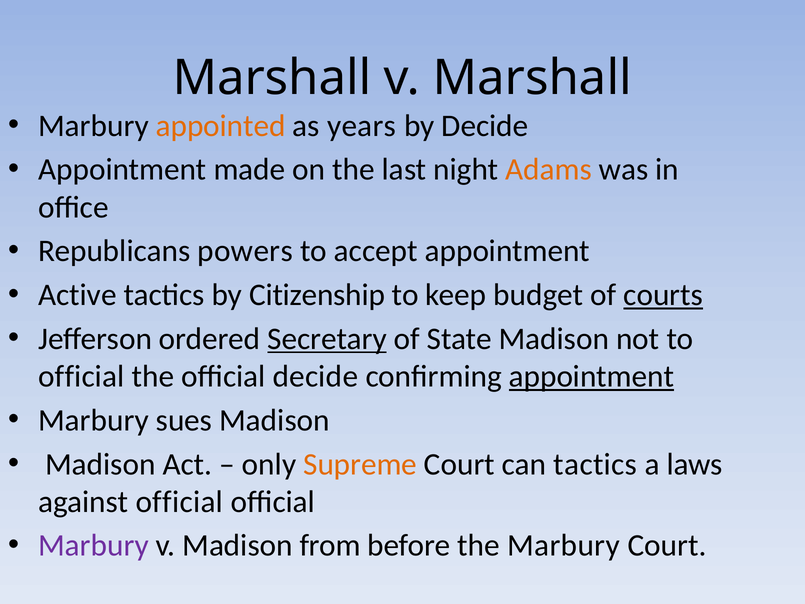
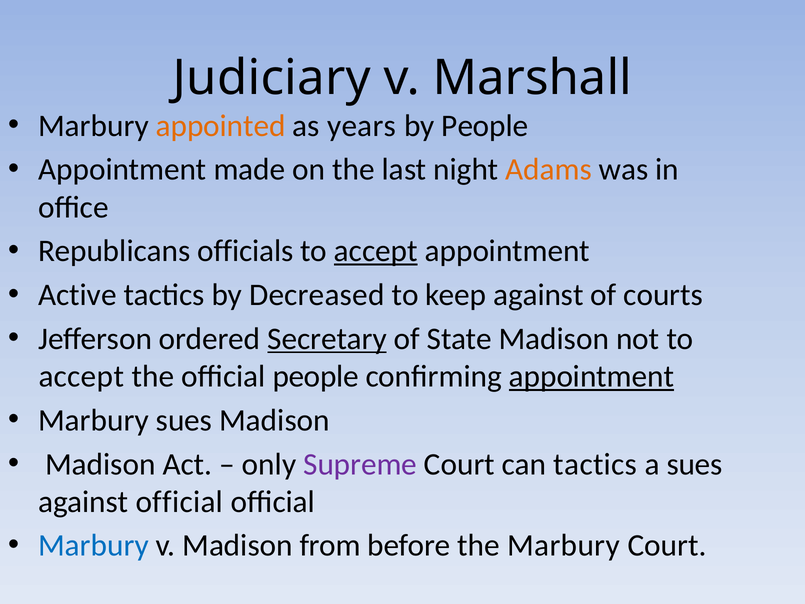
Marshall at (272, 78): Marshall -> Judiciary
by Decide: Decide -> People
powers: powers -> officials
accept at (376, 251) underline: none -> present
Citizenship: Citizenship -> Decreased
keep budget: budget -> against
courts underline: present -> none
official at (81, 376): official -> accept
official decide: decide -> people
Supreme colour: orange -> purple
a laws: laws -> sues
Marbury at (94, 545) colour: purple -> blue
